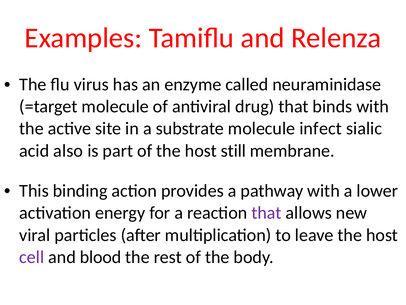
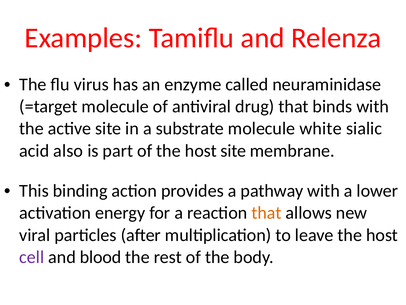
infect: infect -> white
host still: still -> site
that at (267, 213) colour: purple -> orange
